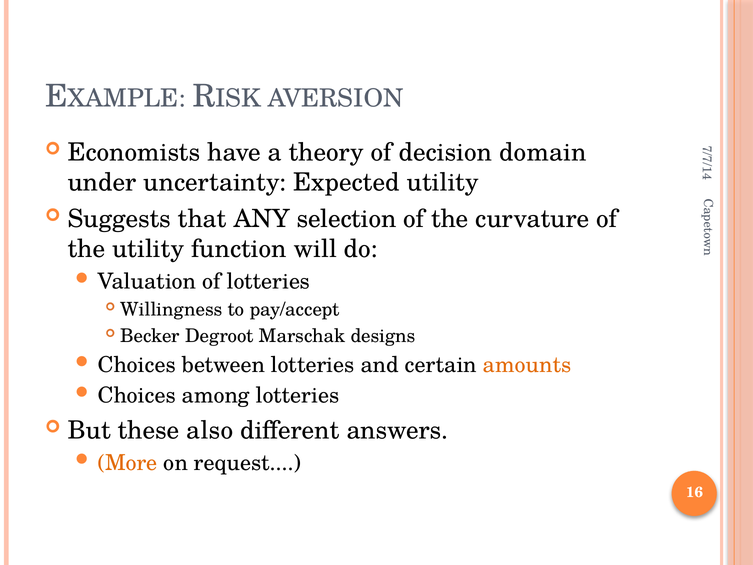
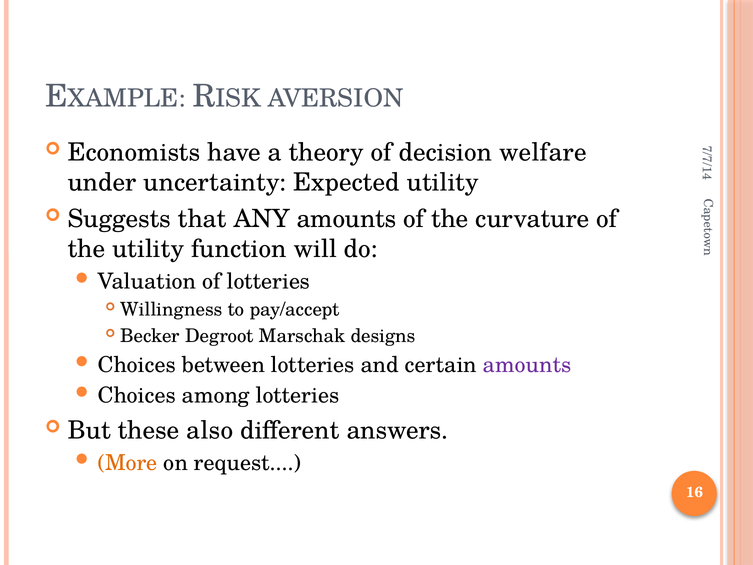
domain: domain -> welfare
ANY selection: selection -> amounts
amounts at (527, 365) colour: orange -> purple
